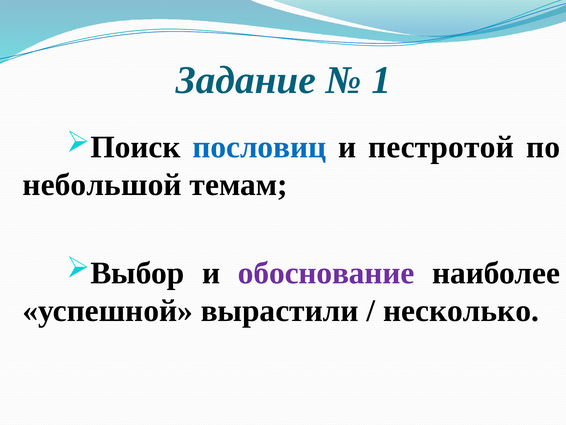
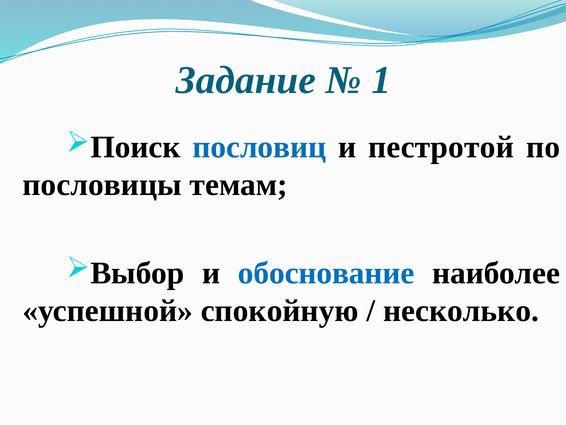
небольшой: небольшой -> пословицы
обоснование colour: purple -> blue
вырастили: вырастили -> спокойную
